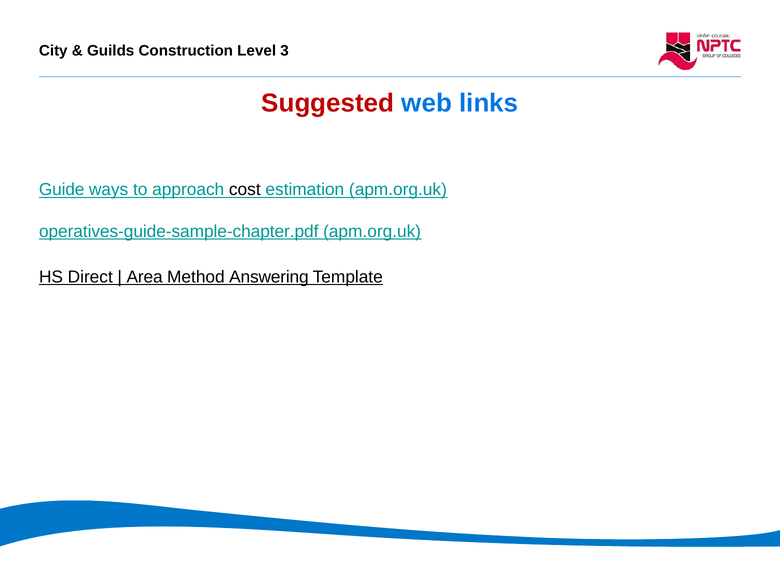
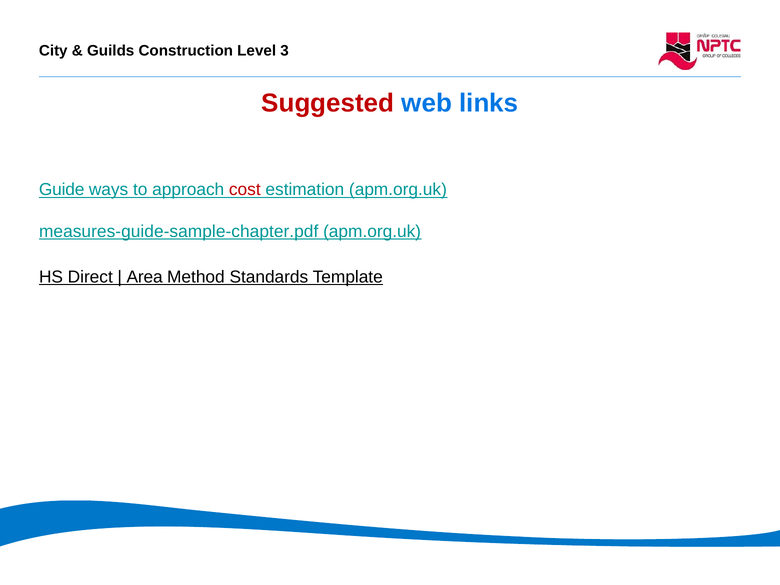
cost colour: black -> red
operatives-guide-sample-chapter.pdf: operatives-guide-sample-chapter.pdf -> measures-guide-sample-chapter.pdf
Answering: Answering -> Standards
